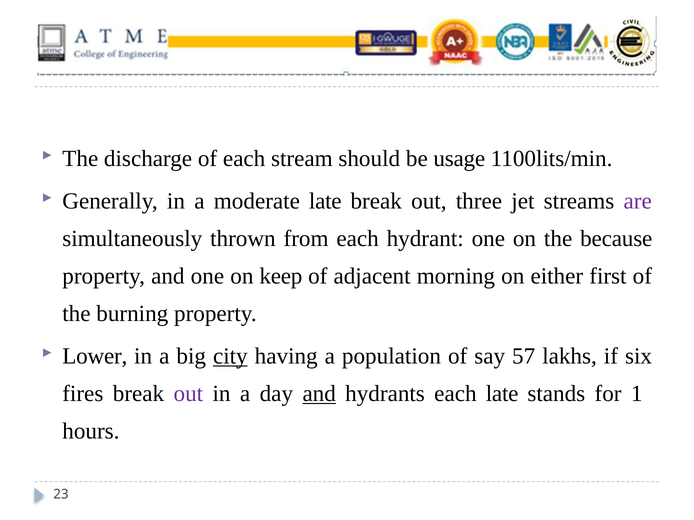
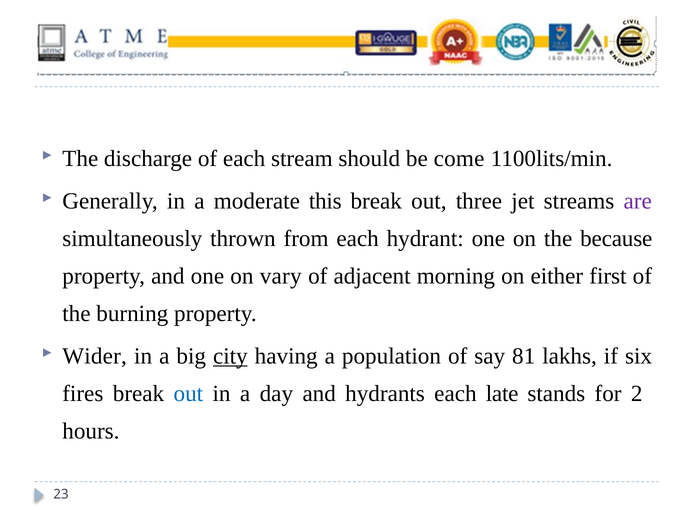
usage: usage -> come
moderate late: late -> this
keep: keep -> vary
Lower: Lower -> Wider
57: 57 -> 81
out at (188, 394) colour: purple -> blue
and at (319, 394) underline: present -> none
1: 1 -> 2
